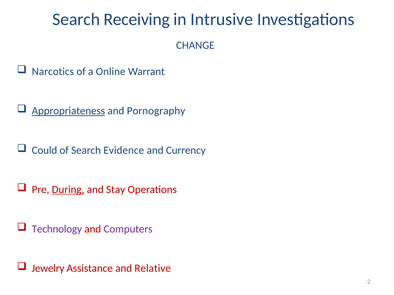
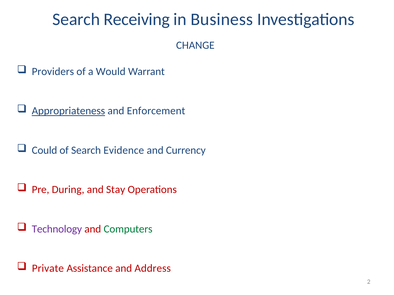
Intrusive: Intrusive -> Business
Narcotics: Narcotics -> Providers
Online: Online -> Would
Pornography: Pornography -> Enforcement
During underline: present -> none
Computers colour: purple -> green
Jewelry: Jewelry -> Private
Relative: Relative -> Address
